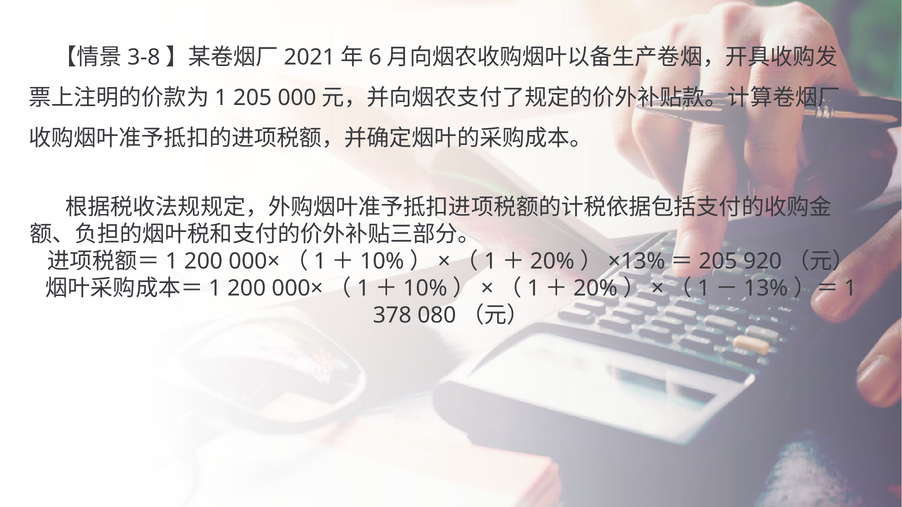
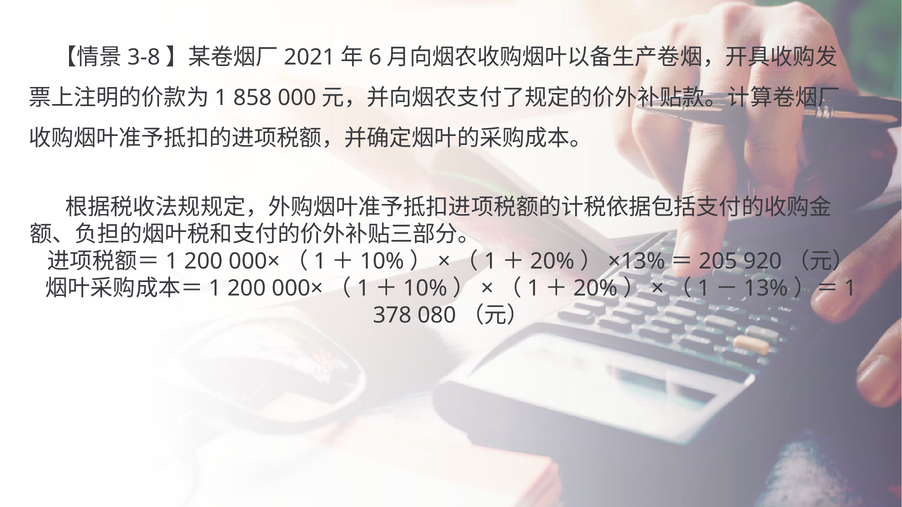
205 at (253, 98): 205 -> 858
